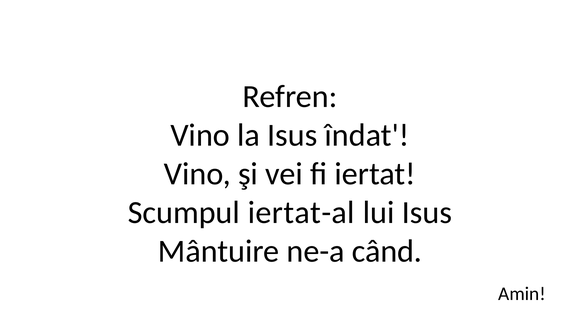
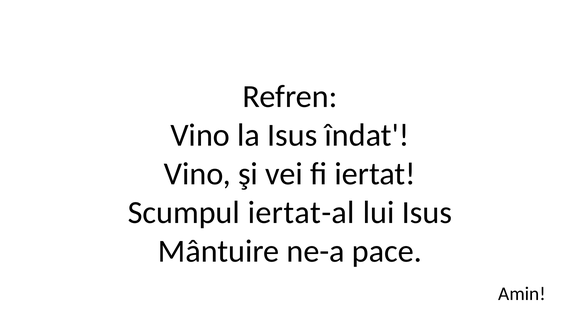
când: când -> pace
